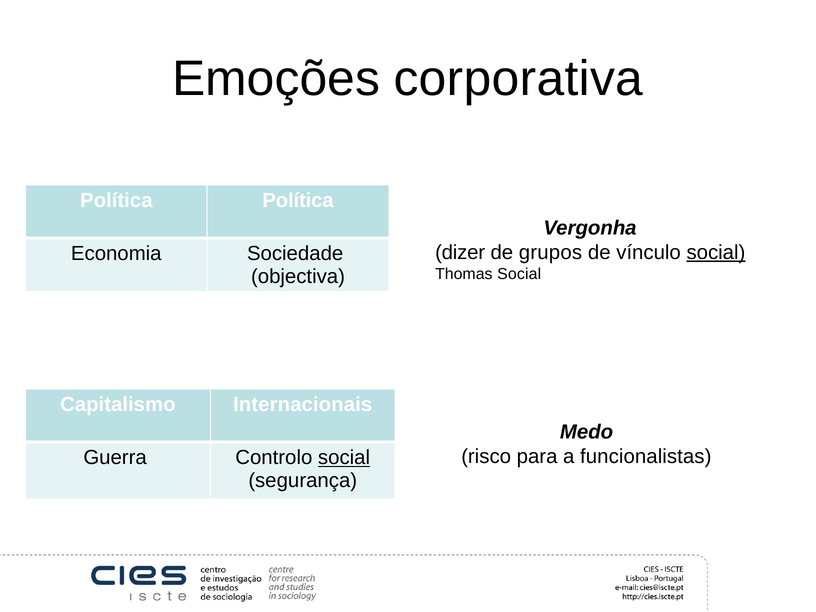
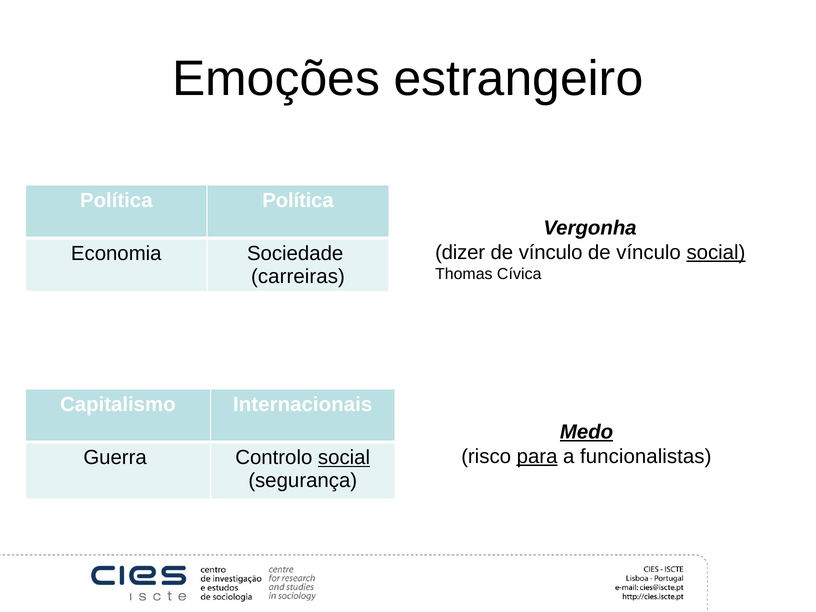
corporativa: corporativa -> estrangeiro
grupos at (550, 253): grupos -> vínculo
Thomas Social: Social -> Cívica
objectiva: objectiva -> carreiras
Medo underline: none -> present
para underline: none -> present
